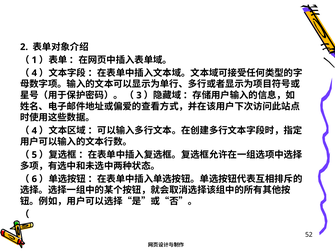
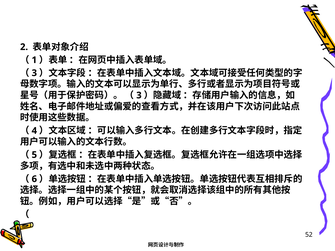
4 at (34, 73): 4 -> 3
